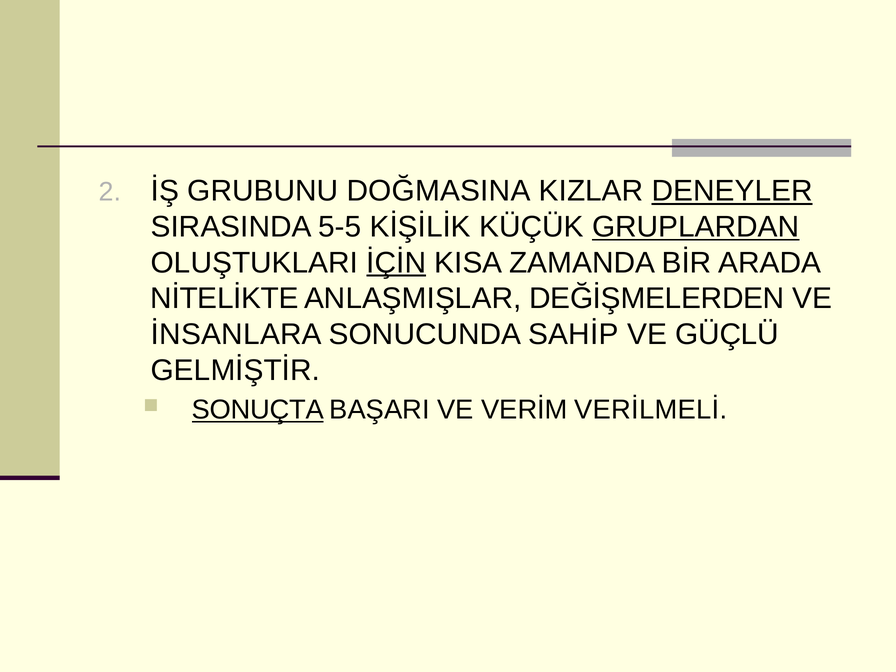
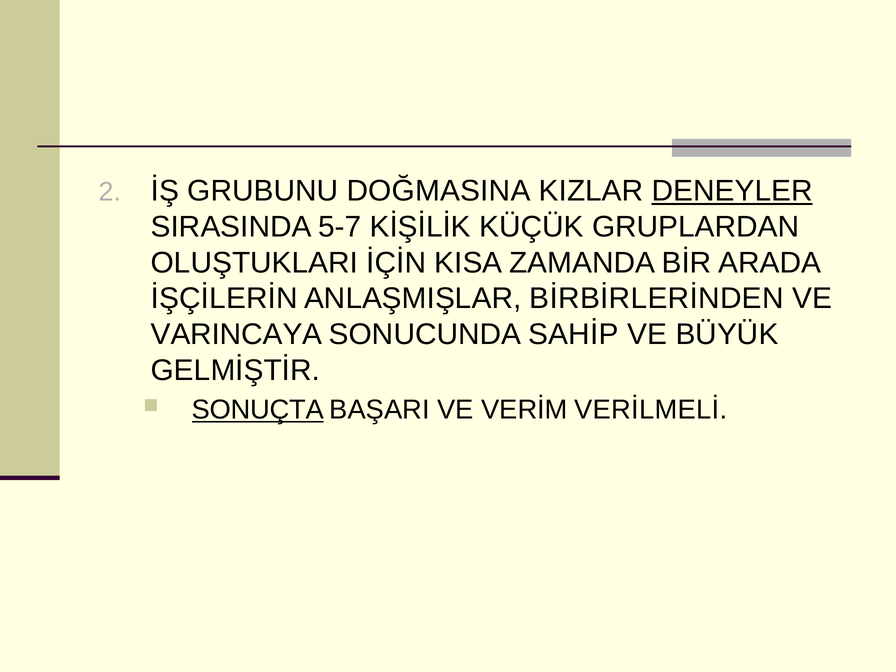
5-5: 5-5 -> 5-7
GRUPLARDAN underline: present -> none
İÇİN underline: present -> none
NİTELİKTE: NİTELİKTE -> İŞÇİLERİN
DEĞİŞMELERDEN: DEĞİŞMELERDEN -> BİRBİRLERİNDEN
İNSANLARA: İNSANLARA -> VARINCAYA
GÜÇLÜ: GÜÇLÜ -> BÜYÜK
